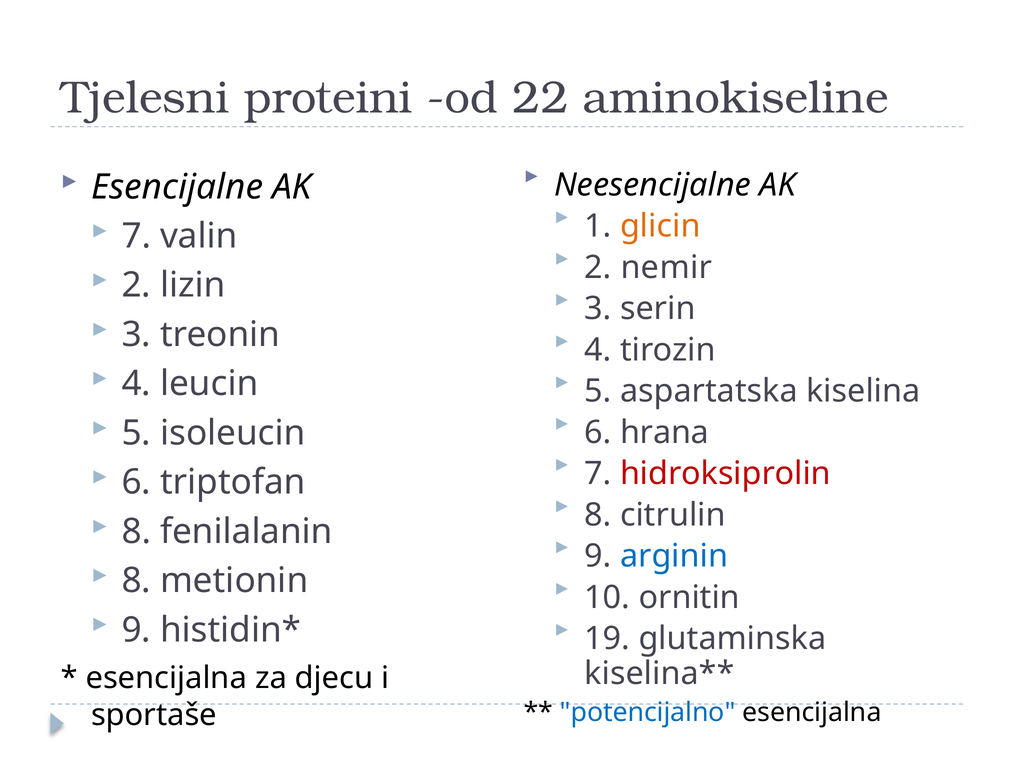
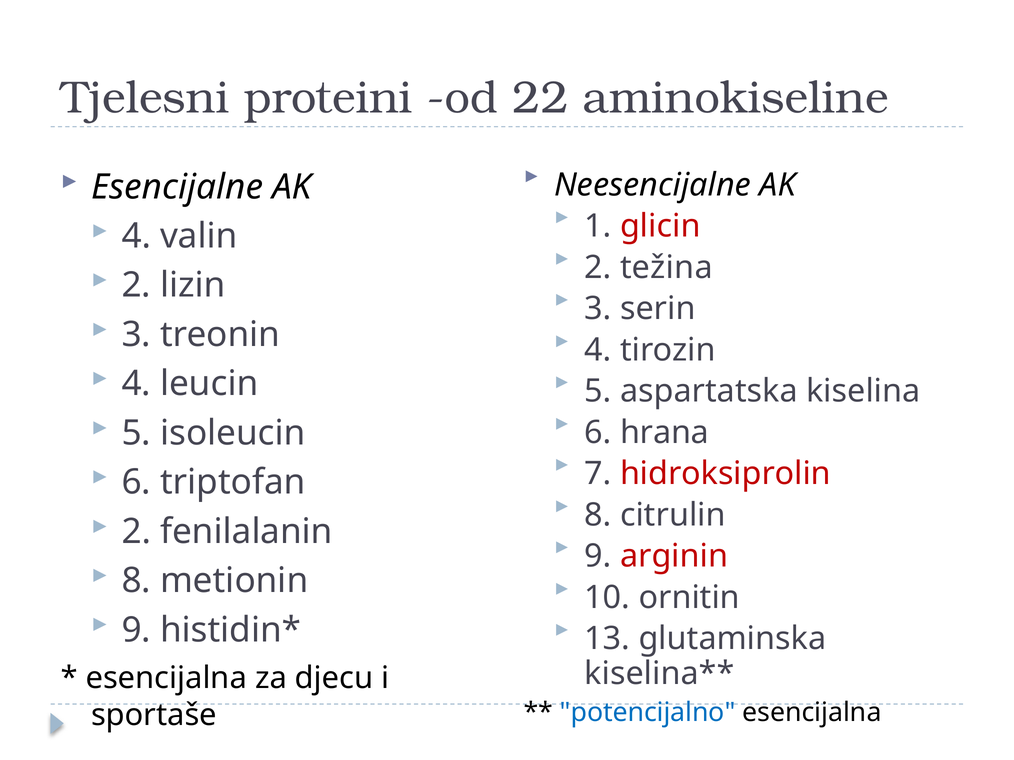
glicin colour: orange -> red
7 at (136, 236): 7 -> 4
nemir: nemir -> težina
8 at (136, 532): 8 -> 2
arginin colour: blue -> red
19: 19 -> 13
